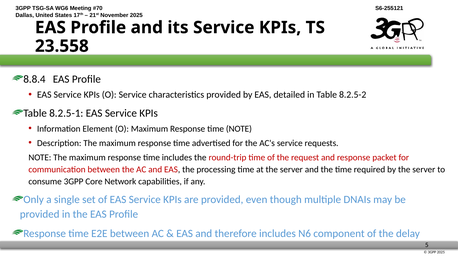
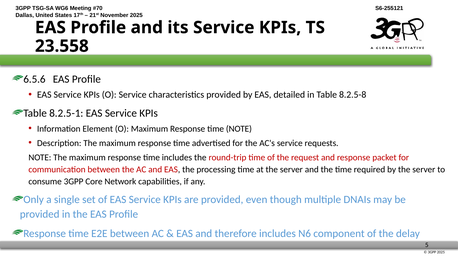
8.8.4: 8.8.4 -> 6.5.6
8.2.5-2: 8.2.5-2 -> 8.2.5-8
